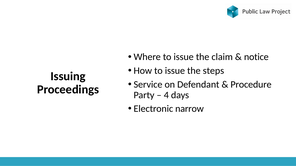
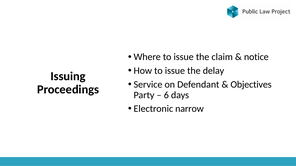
steps: steps -> delay
Procedure: Procedure -> Objectives
4: 4 -> 6
